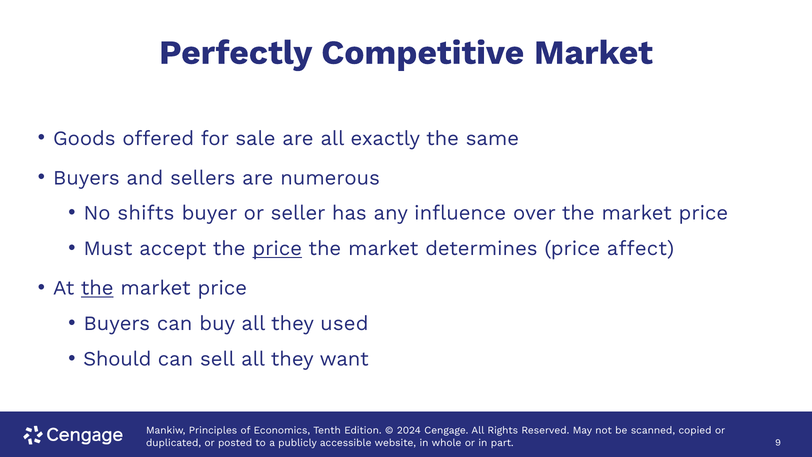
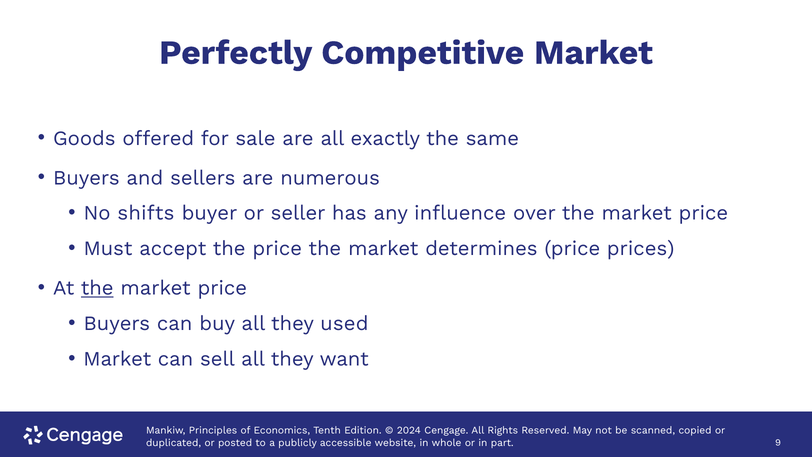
price at (277, 249) underline: present -> none
affect: affect -> prices
Should at (117, 359): Should -> Market
